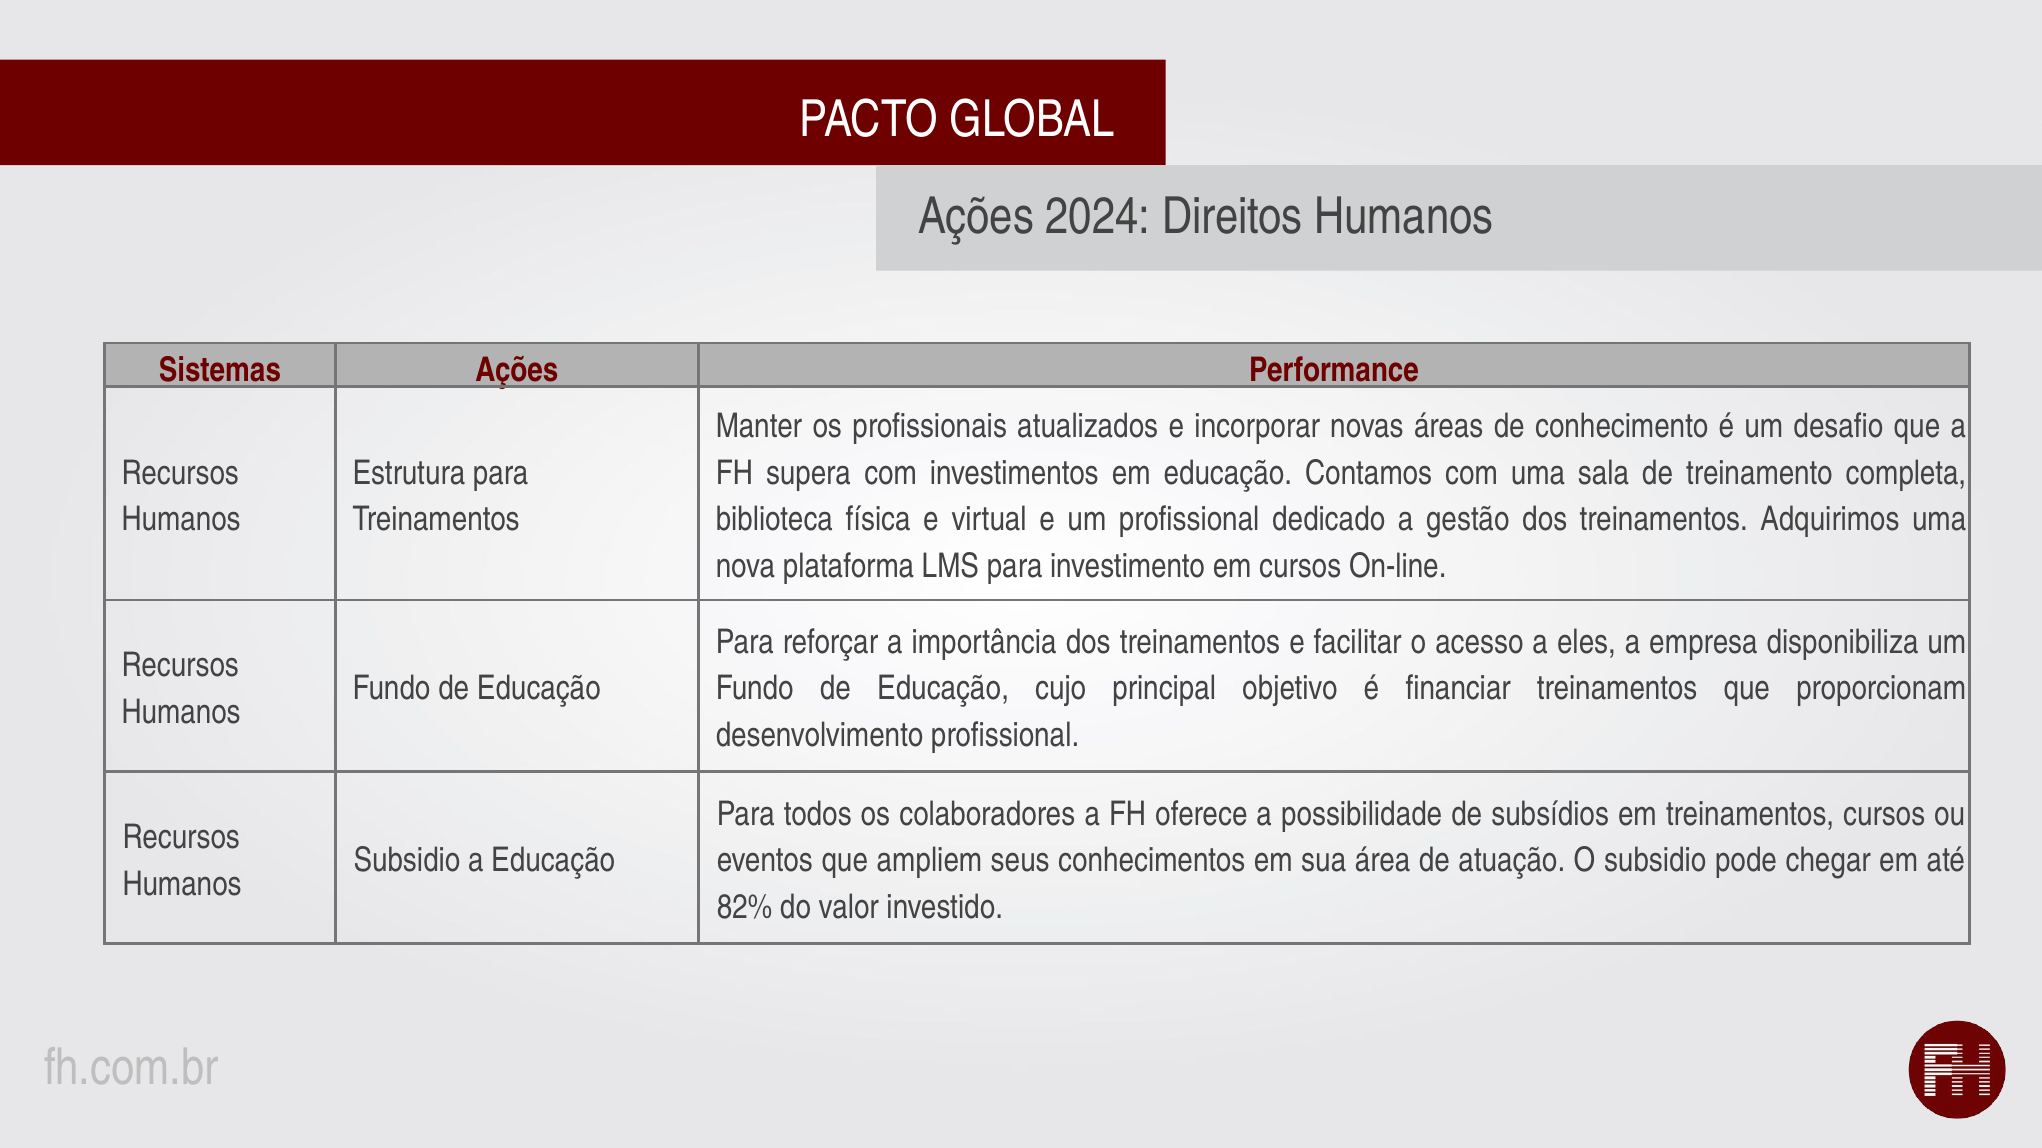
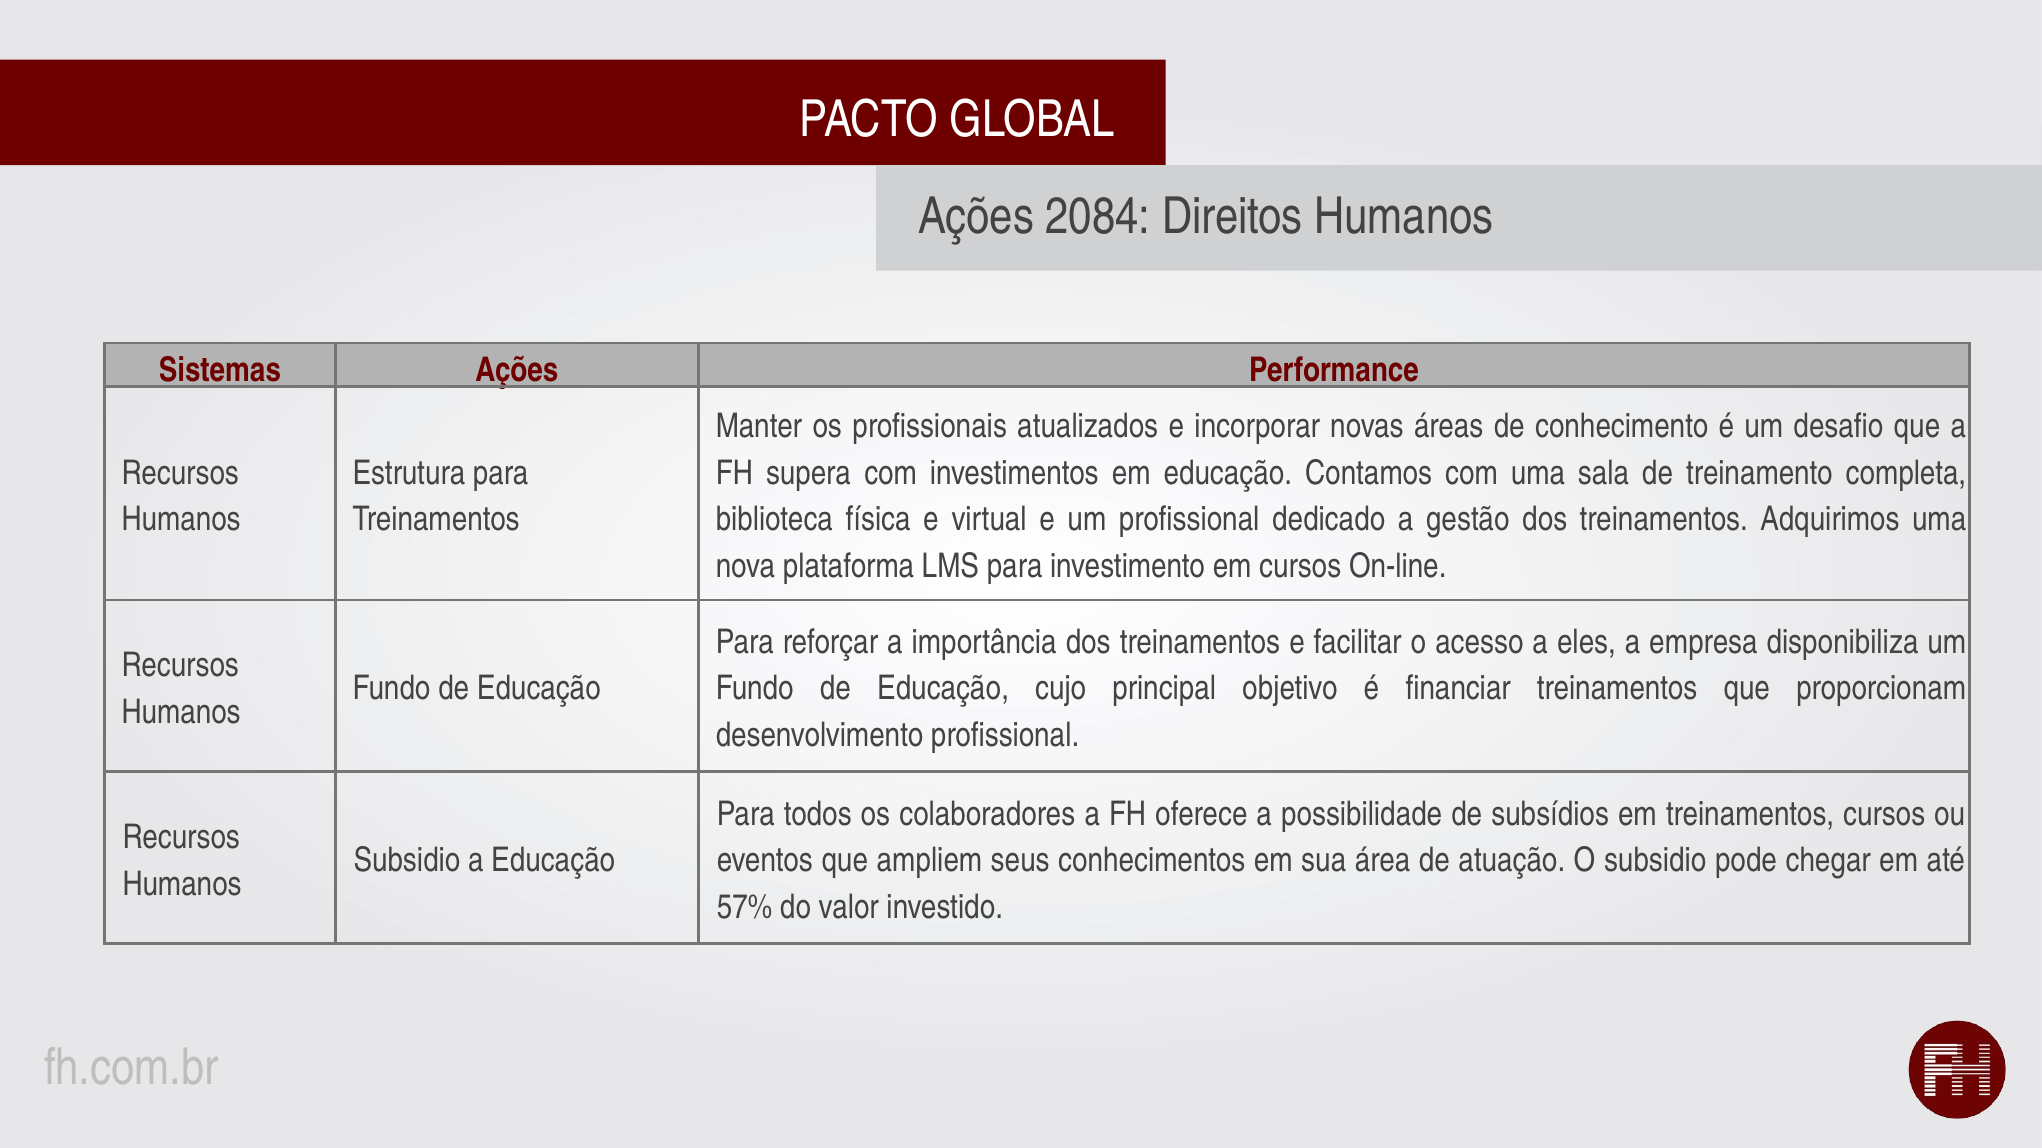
2024: 2024 -> 2084
82%: 82% -> 57%
